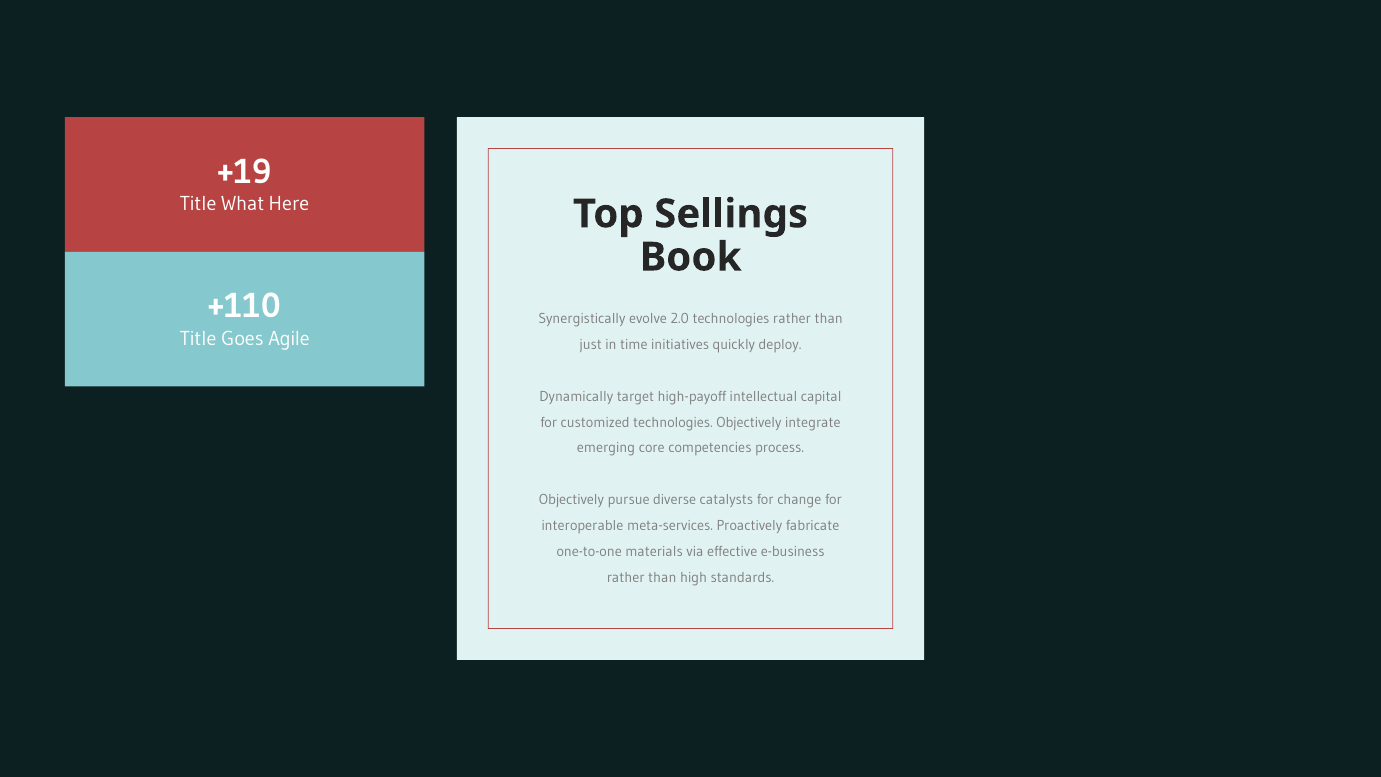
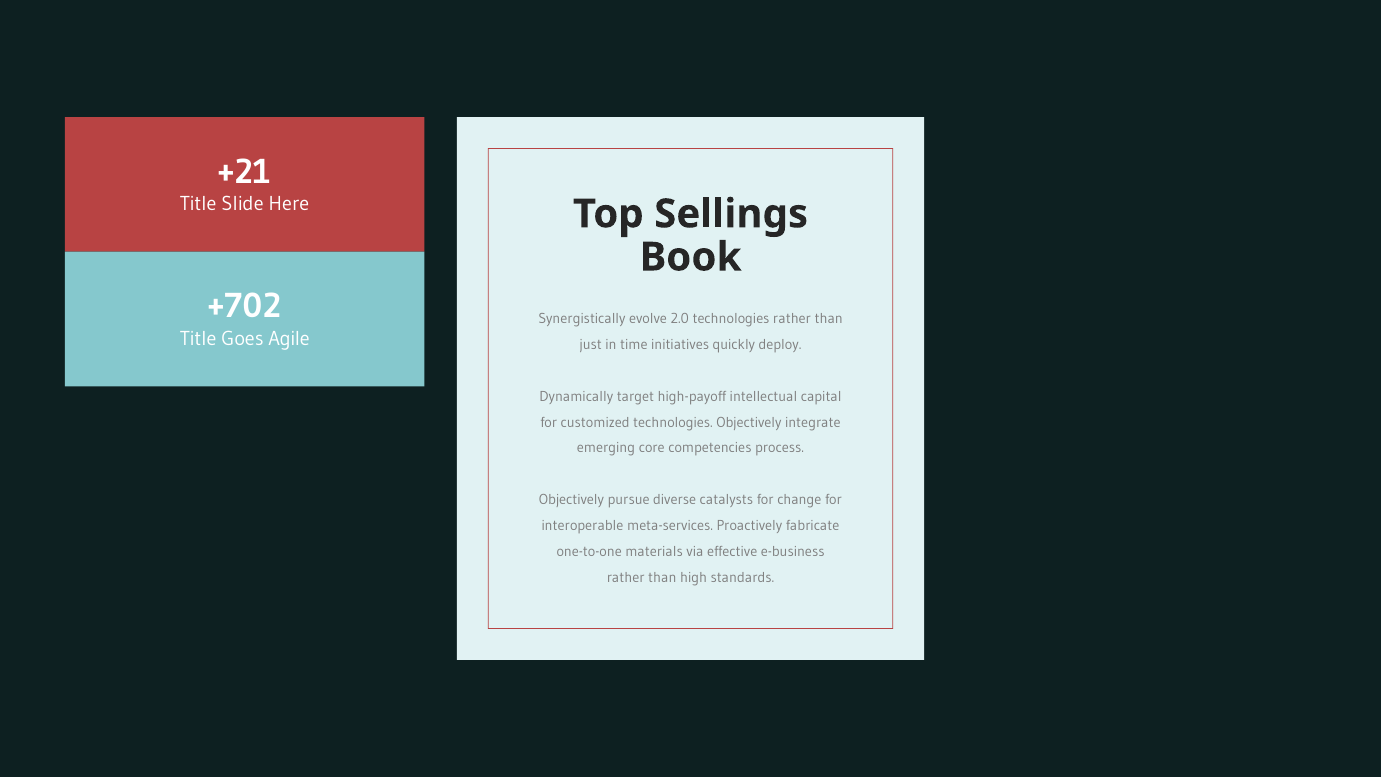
+19: +19 -> +21
What: What -> Slide
+110: +110 -> +702
